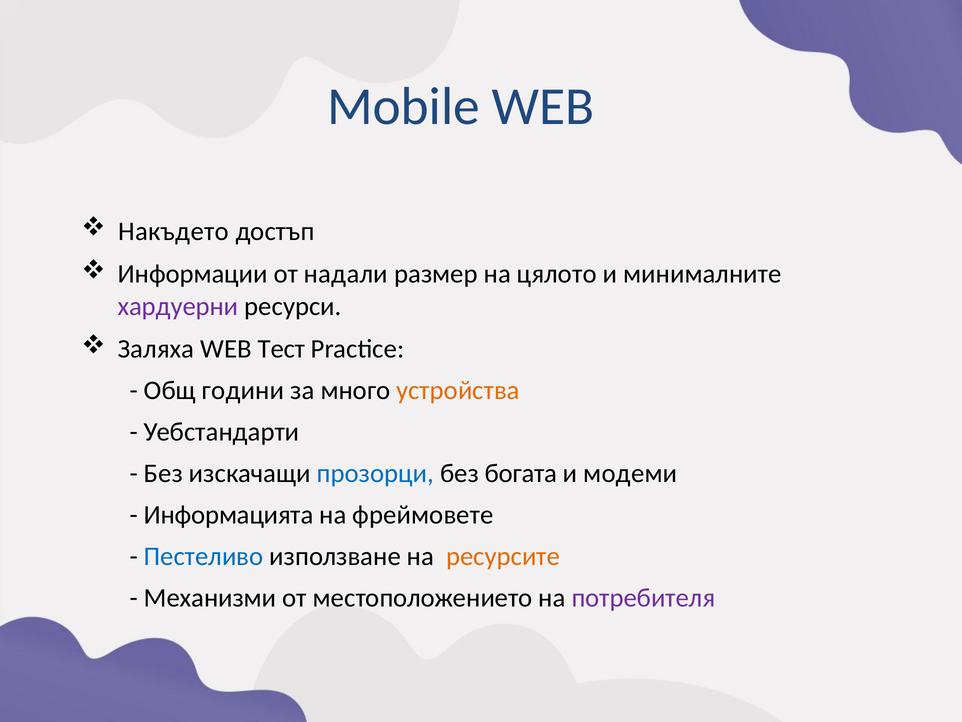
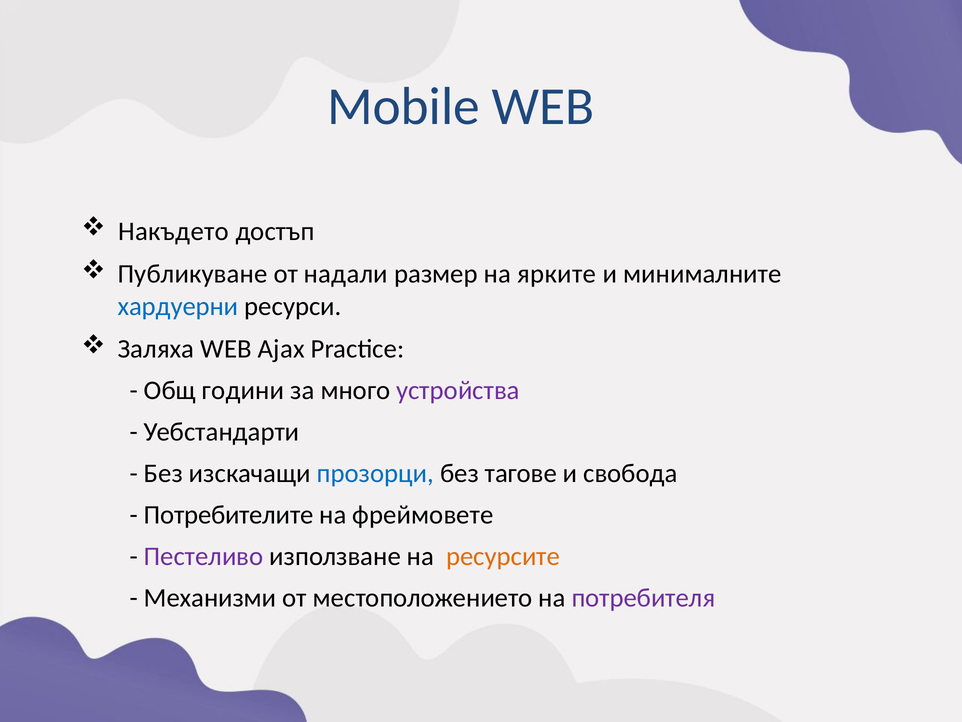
Информации: Информации -> Публикуване
цялото: цялото -> ярките
хардуерни colour: purple -> blue
Тест: Тест -> Ajax
устройства colour: orange -> purple
богата: богата -> тагове
модеми: модеми -> свобода
Информацията: Информацията -> Потребителите
Пестеливо colour: blue -> purple
